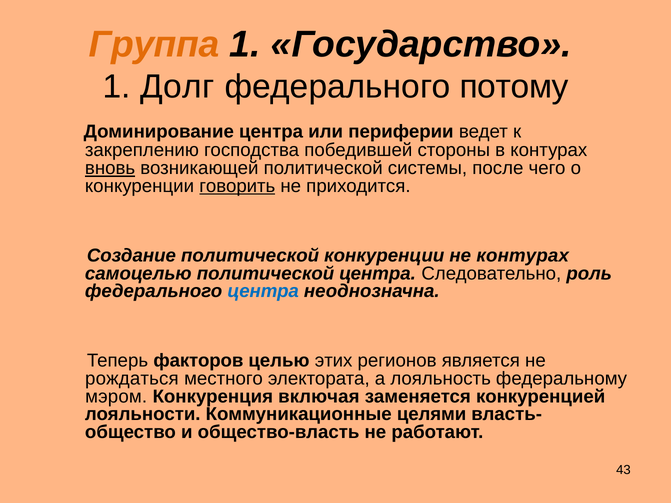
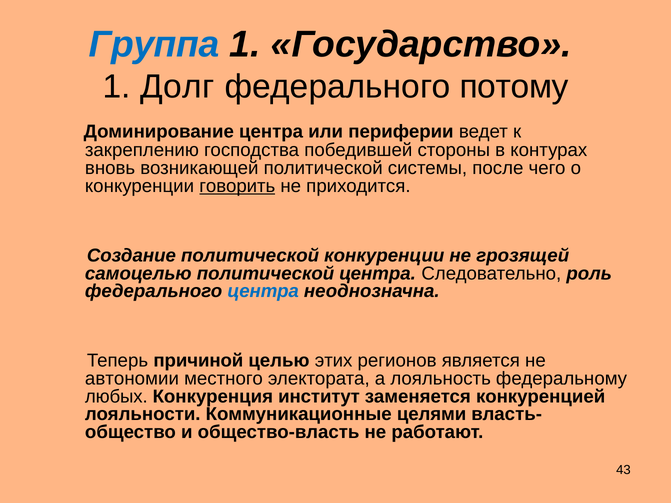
Группа colour: orange -> blue
вновь underline: present -> none
не контурах: контурах -> грозящей
факторов: факторов -> причиной
рождаться: рождаться -> автономии
мэром: мэром -> любых
включая: включая -> институт
